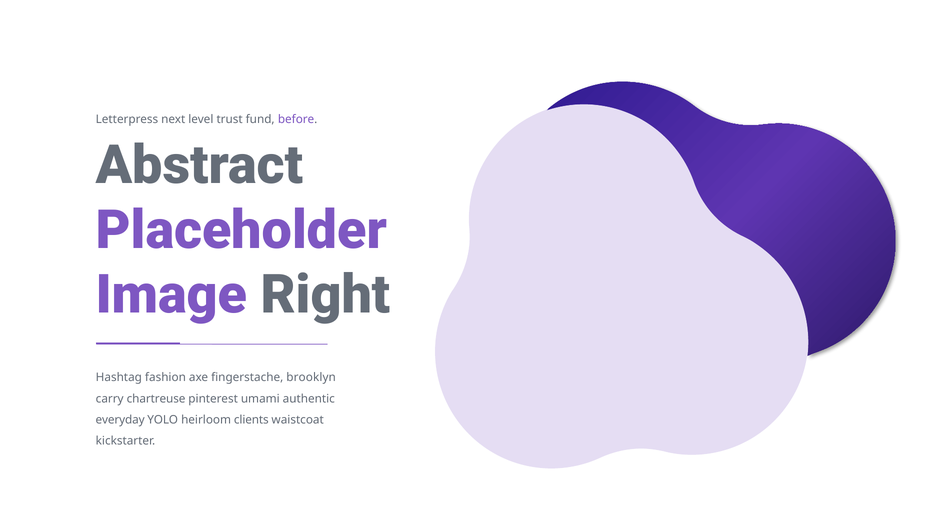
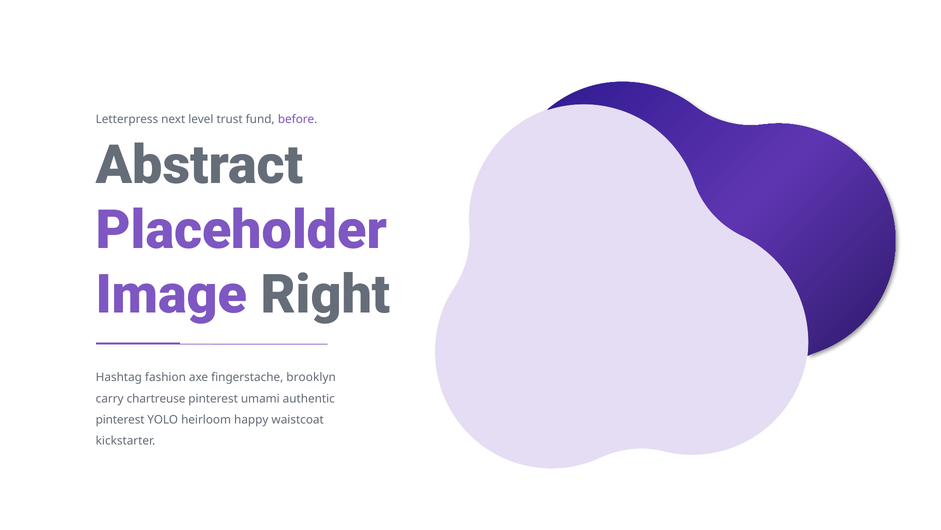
everyday at (120, 419): everyday -> pinterest
clients: clients -> happy
